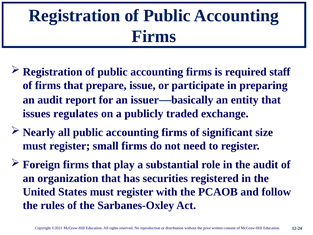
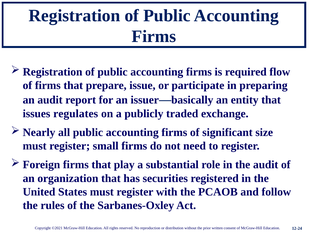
staff: staff -> flow
